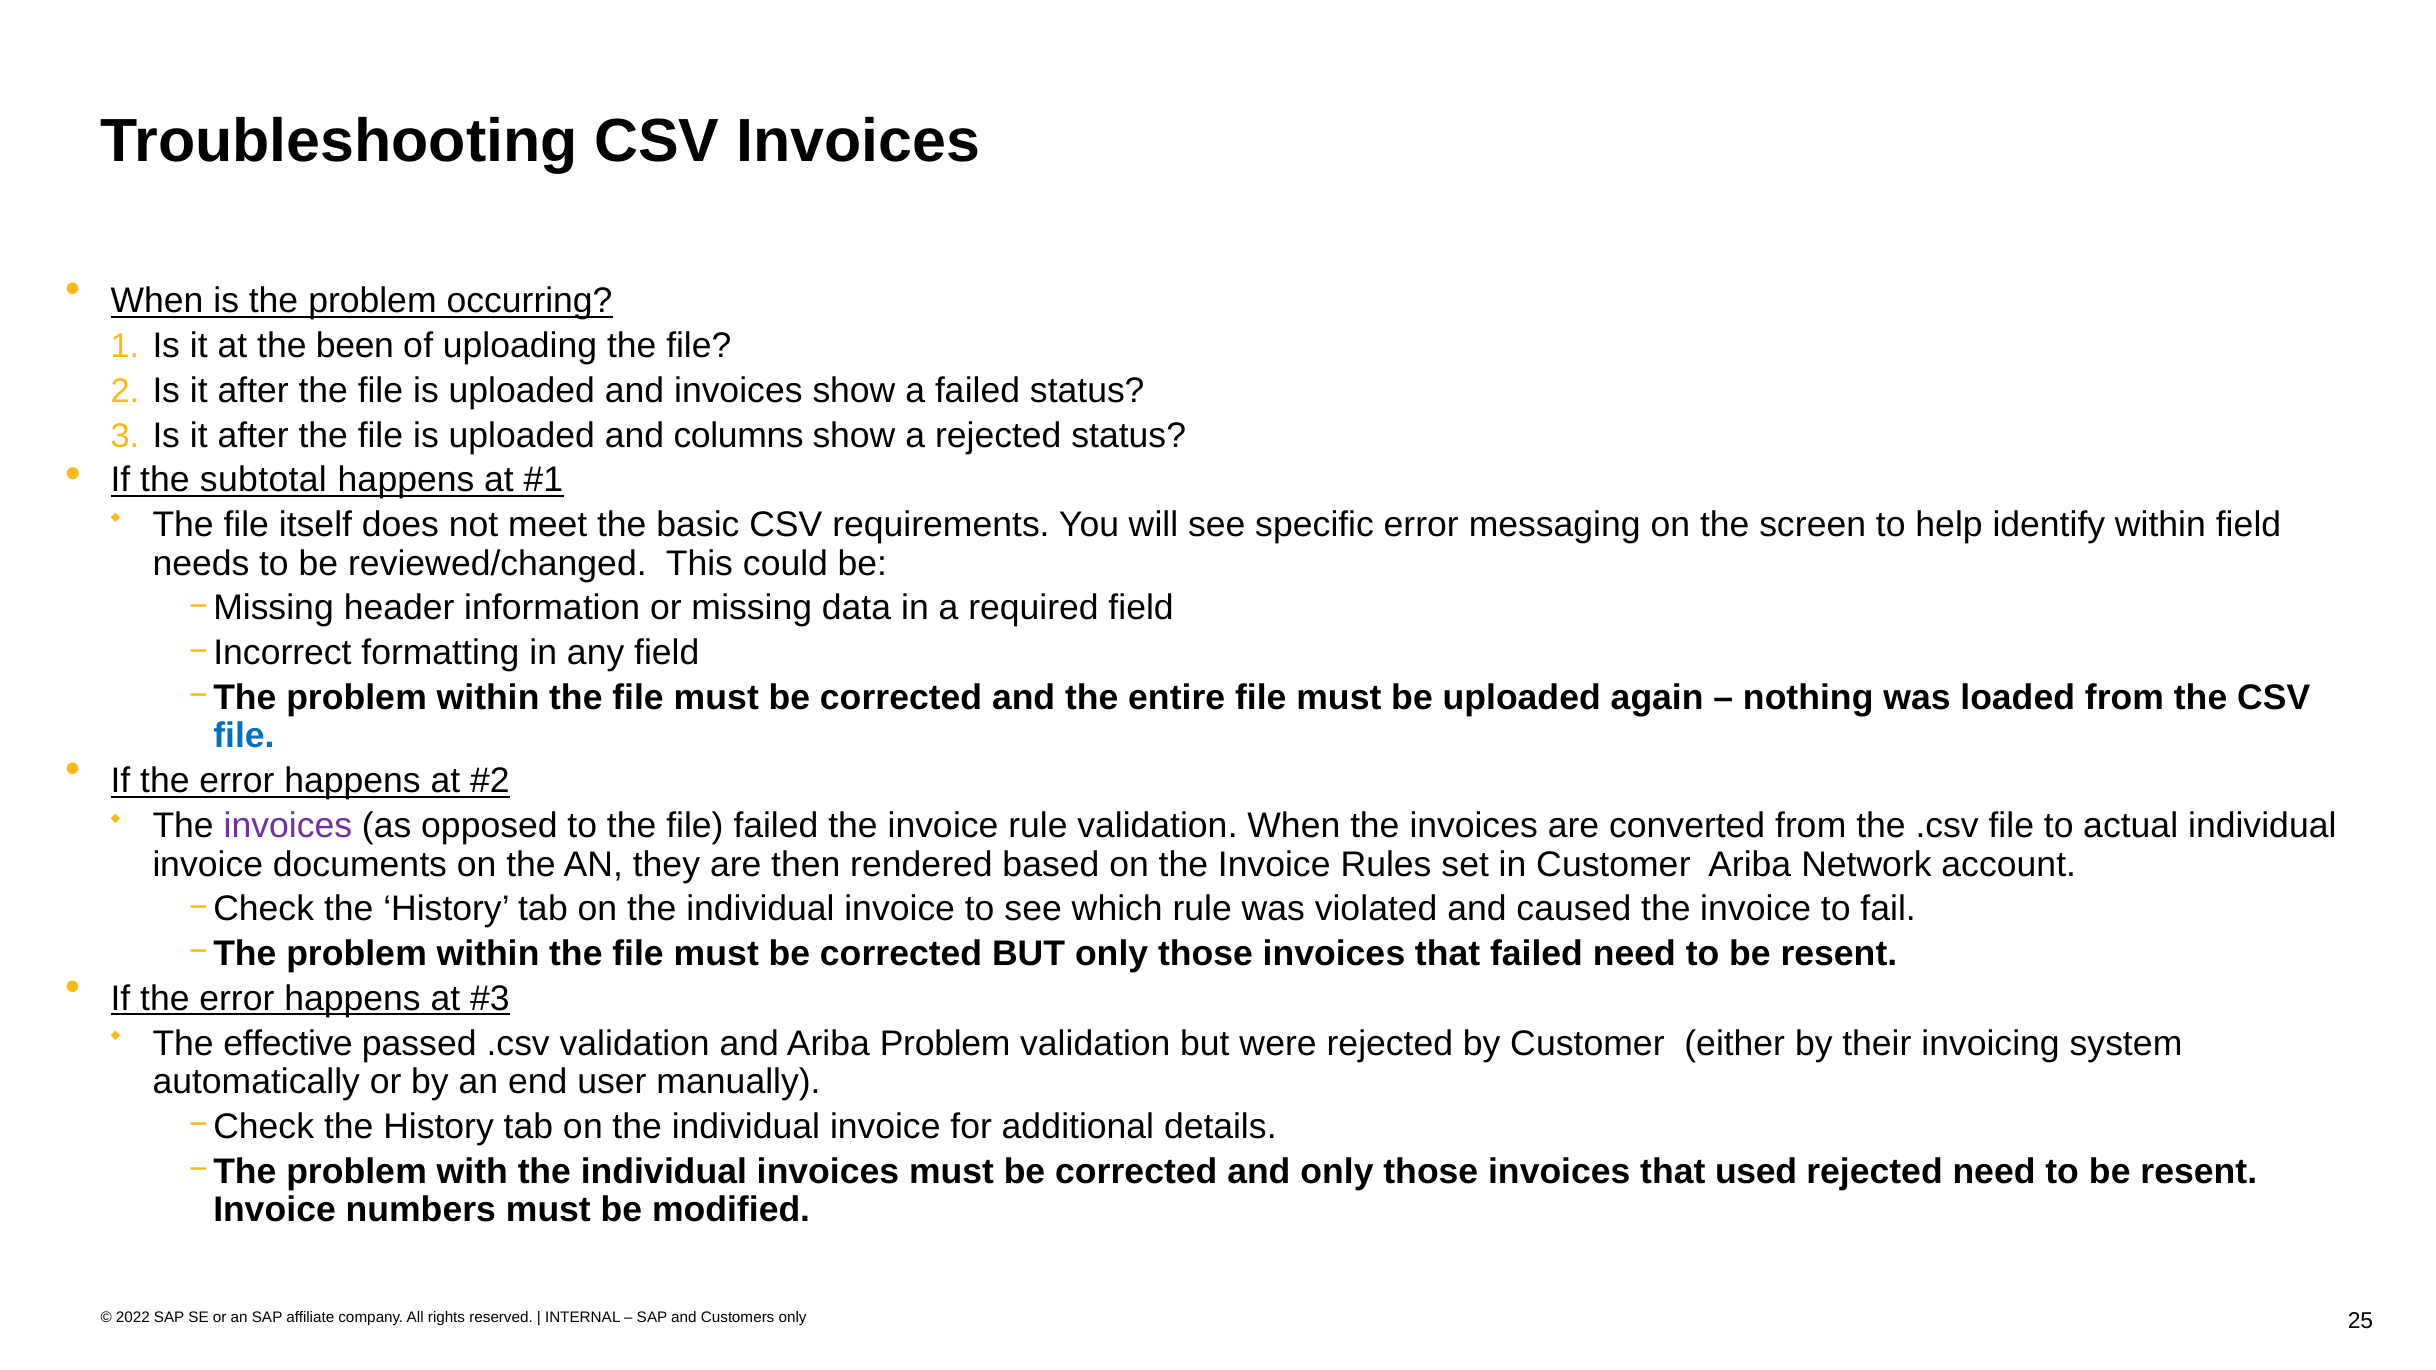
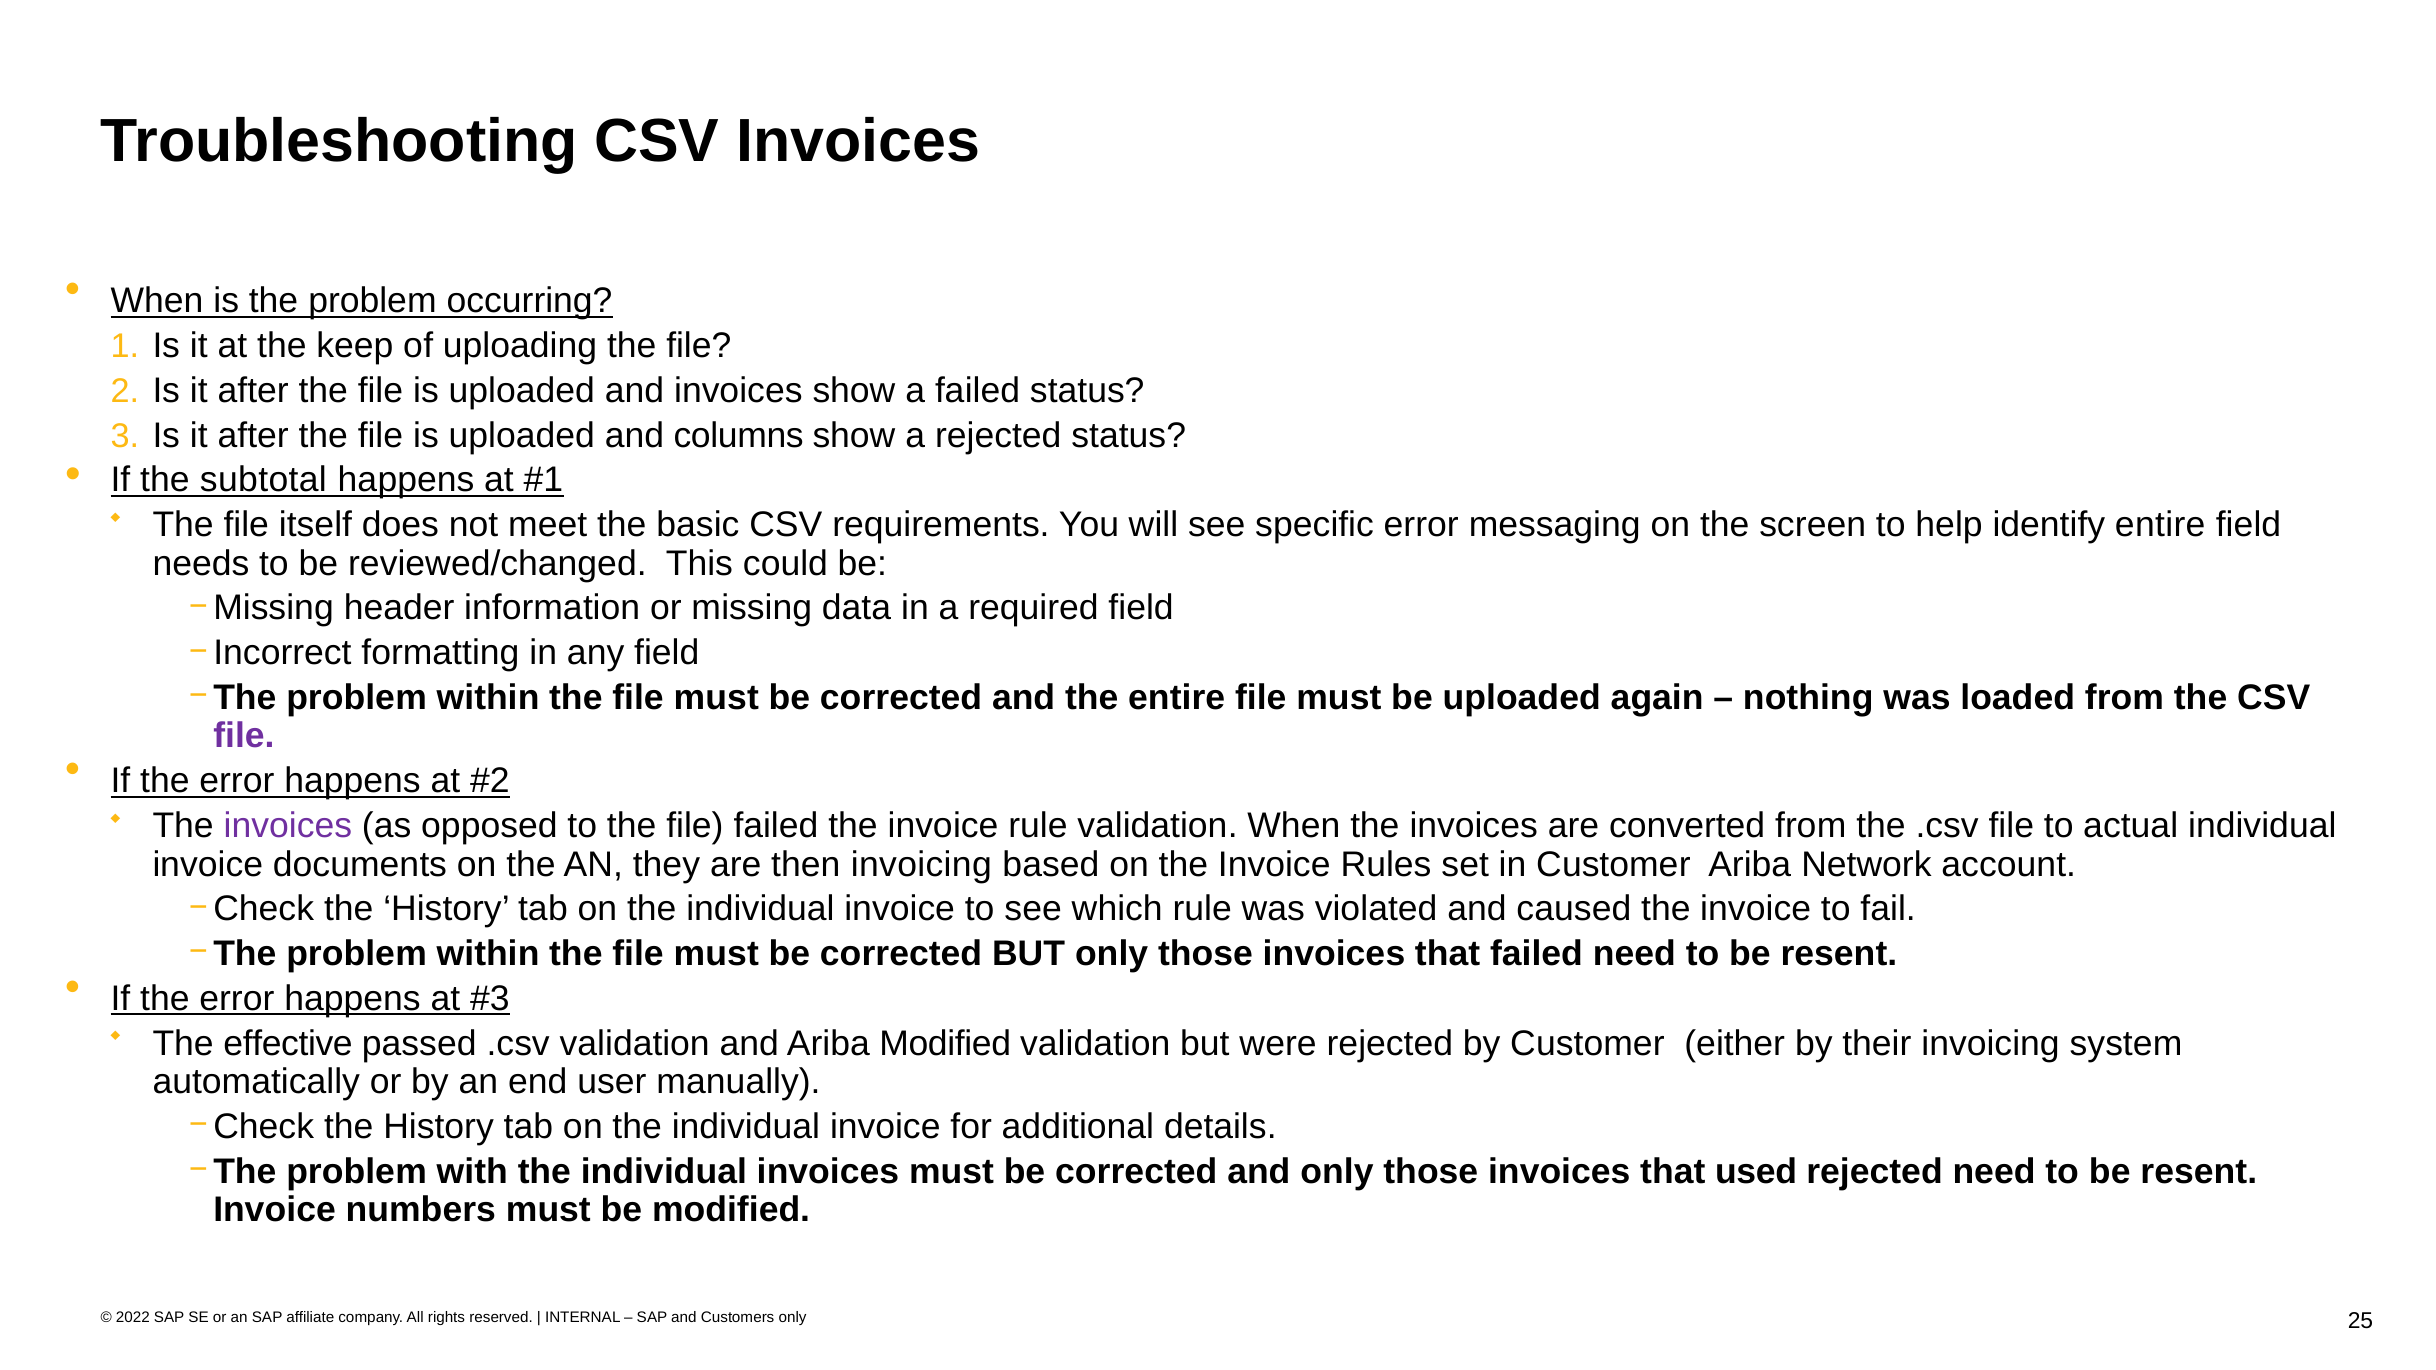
been: been -> keep
identify within: within -> entire
file at (244, 736) colour: blue -> purple
then rendered: rendered -> invoicing
Ariba Problem: Problem -> Modified
